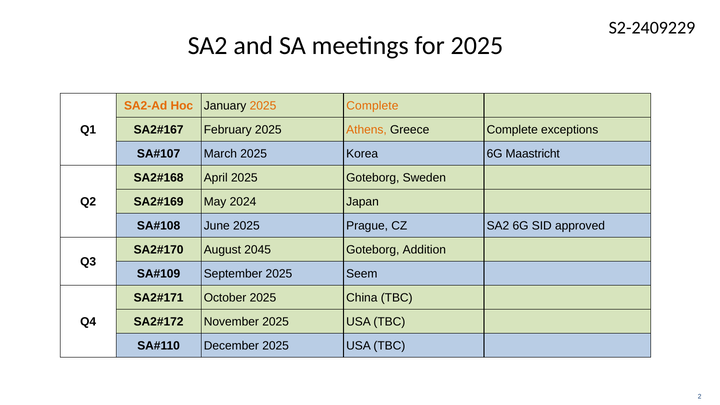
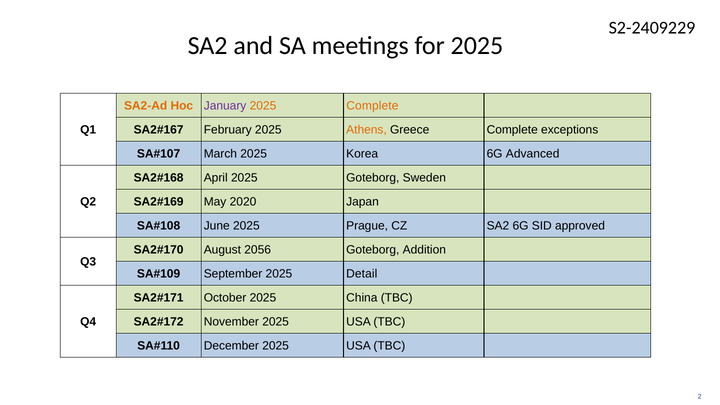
January colour: black -> purple
Maastricht: Maastricht -> Advanced
2024: 2024 -> 2020
2045: 2045 -> 2056
Seem: Seem -> Detail
